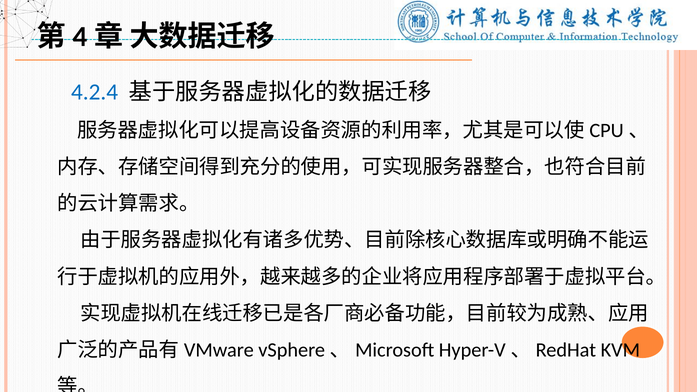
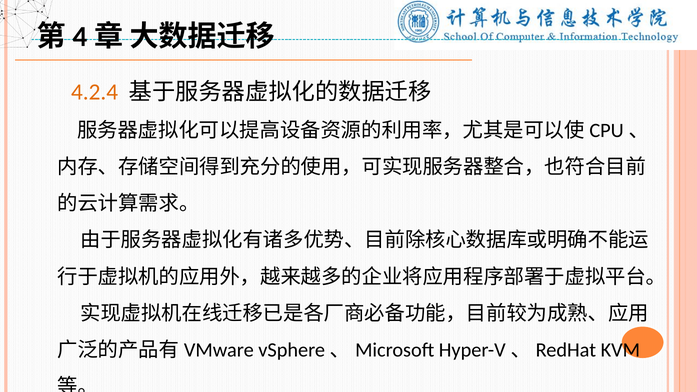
4.2.4 colour: blue -> orange
